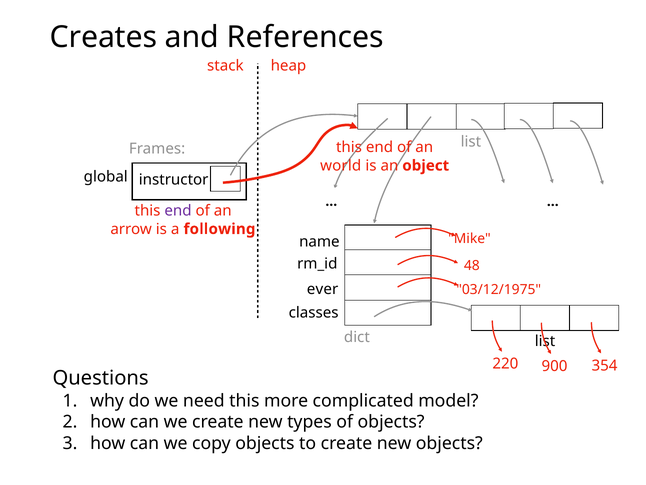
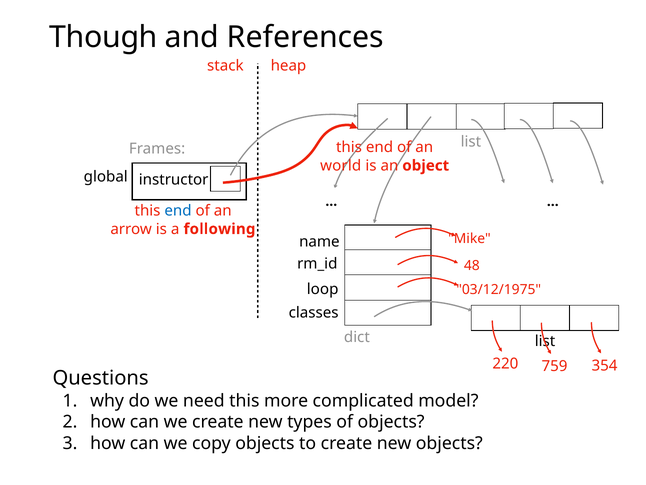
Creates: Creates -> Though
end at (178, 211) colour: purple -> blue
ever: ever -> loop
900: 900 -> 759
